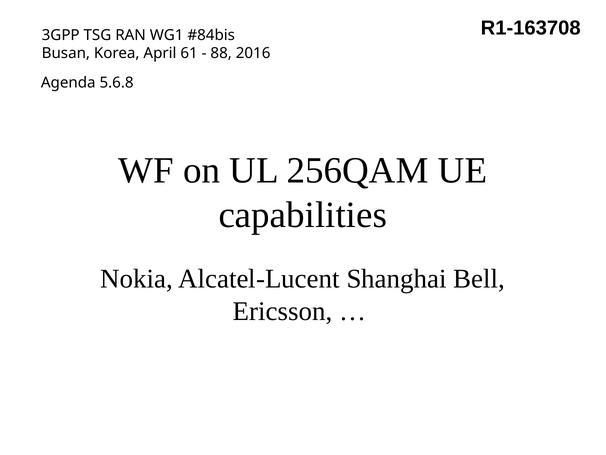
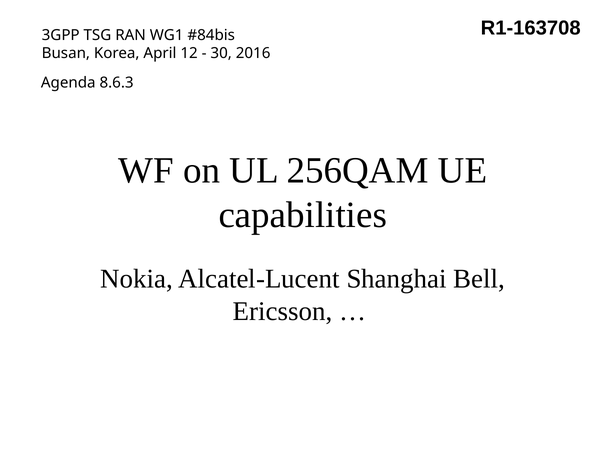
61: 61 -> 12
88: 88 -> 30
5.6.8: 5.6.8 -> 8.6.3
